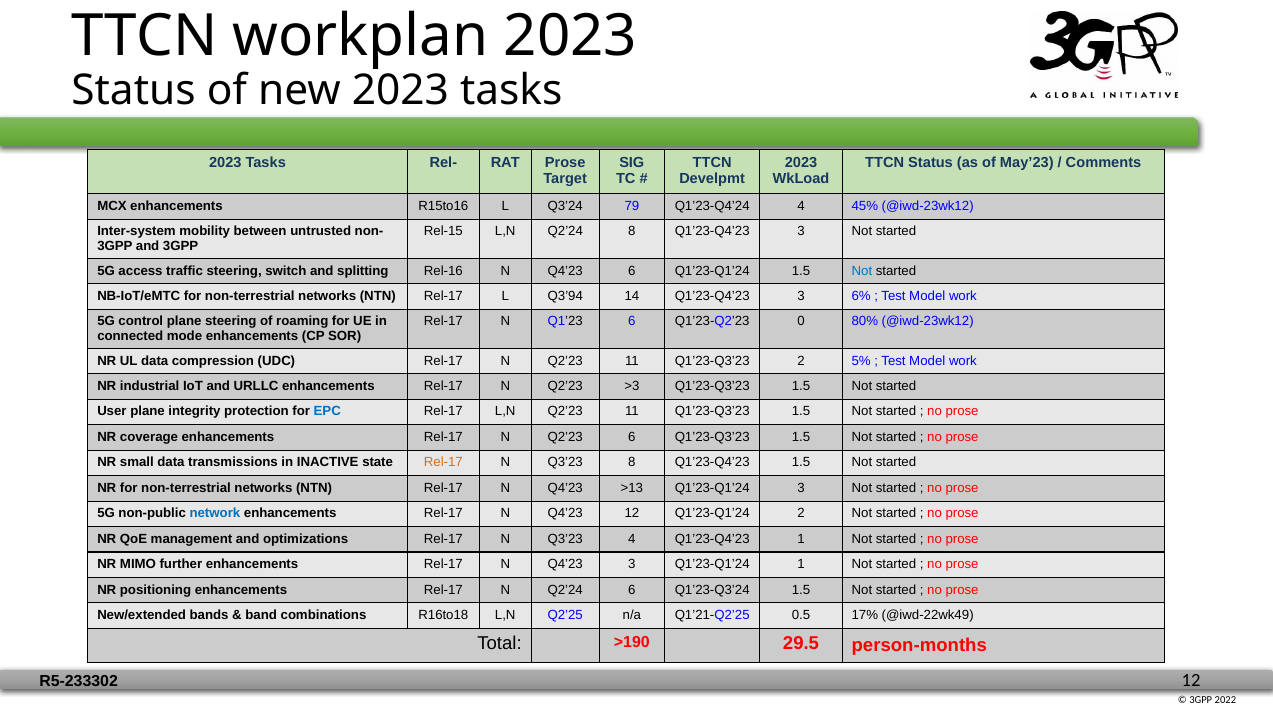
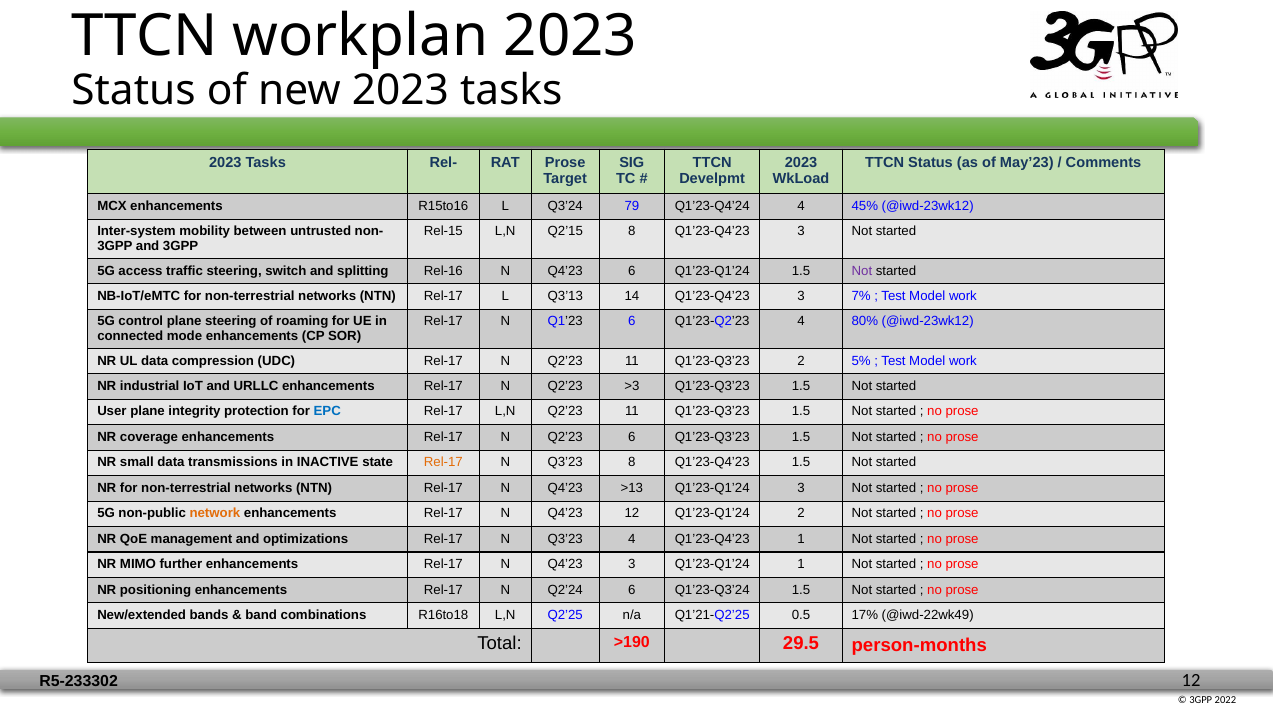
L,N Q2’24: Q2’24 -> Q2’15
Not at (862, 271) colour: blue -> purple
Q3’94: Q3’94 -> Q3’13
6%: 6% -> 7%
Q1’23-Q2’23 0: 0 -> 4
network colour: blue -> orange
